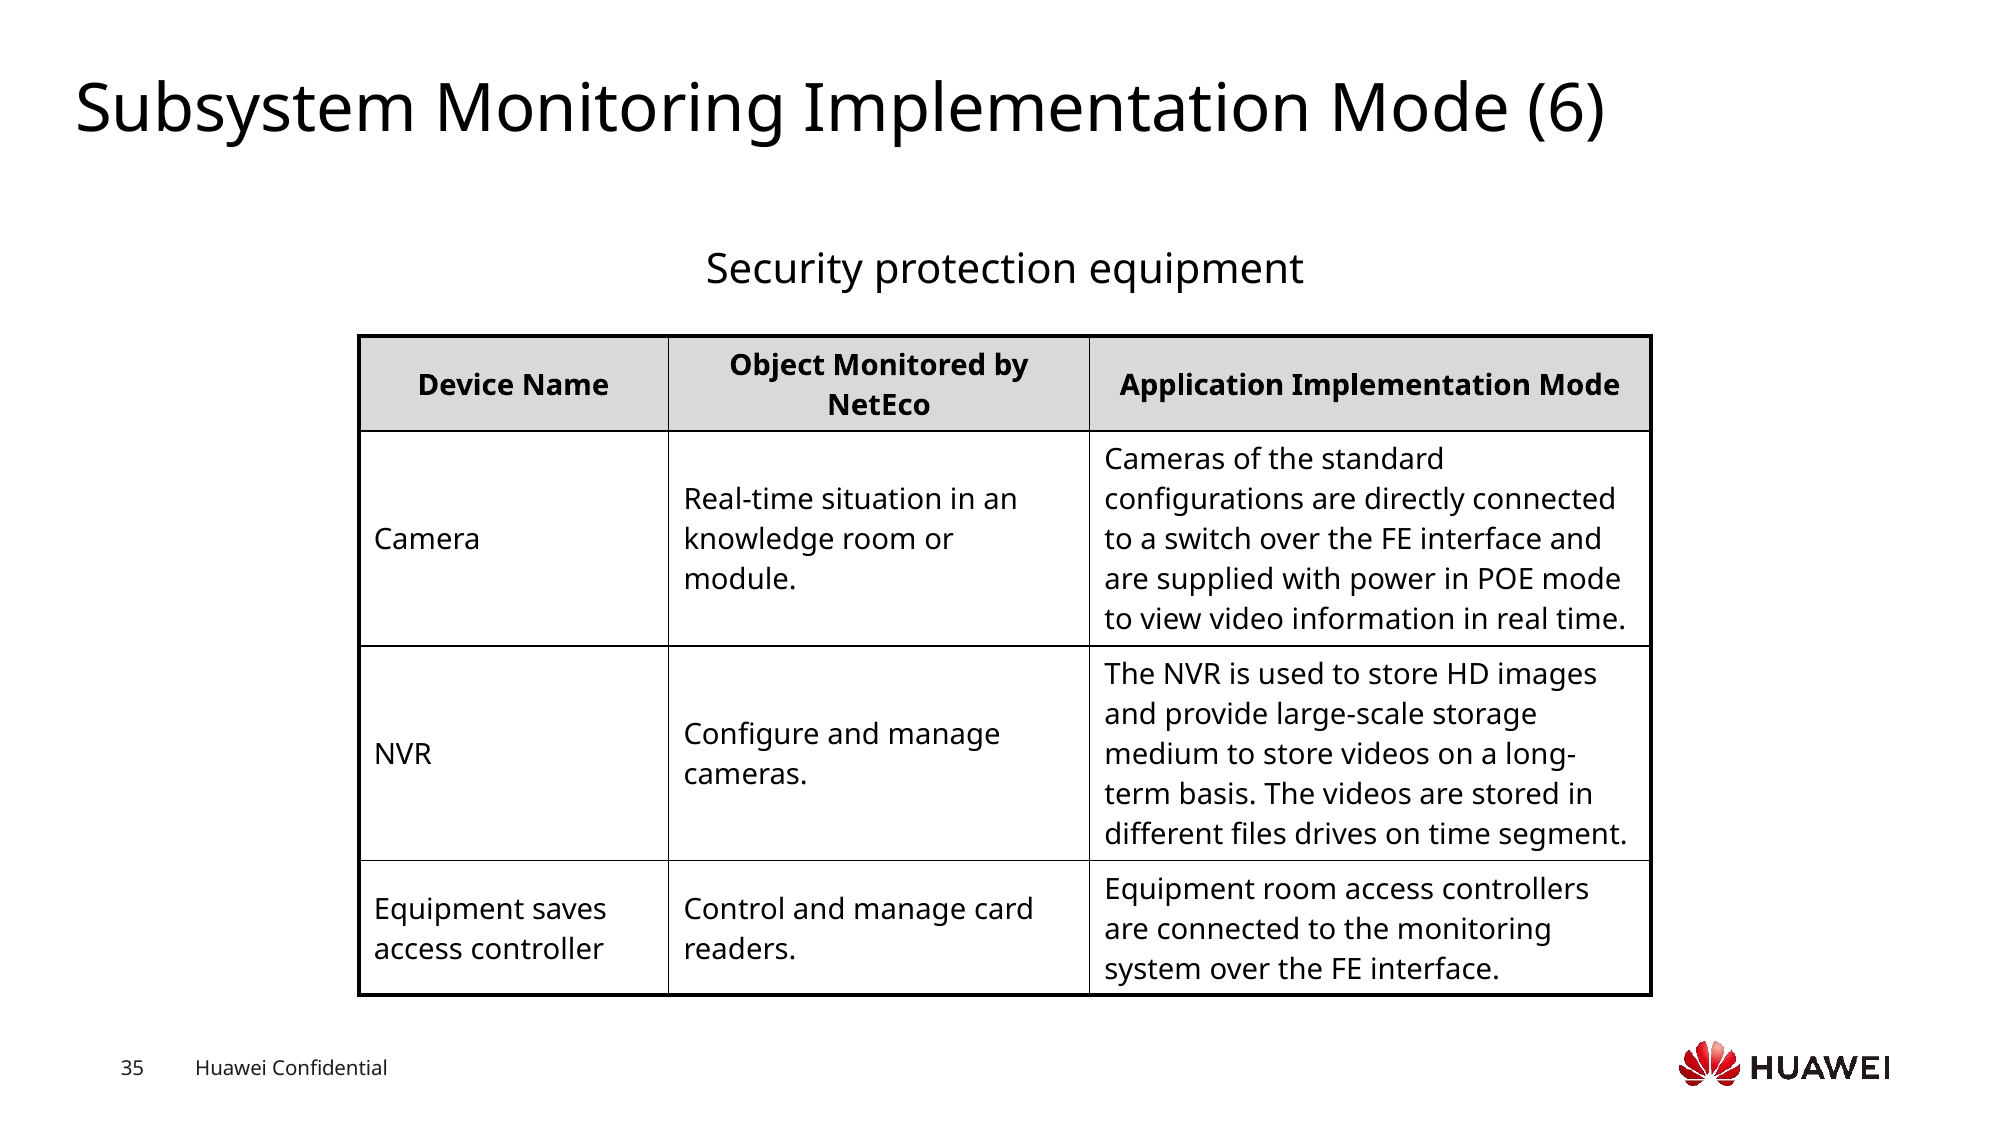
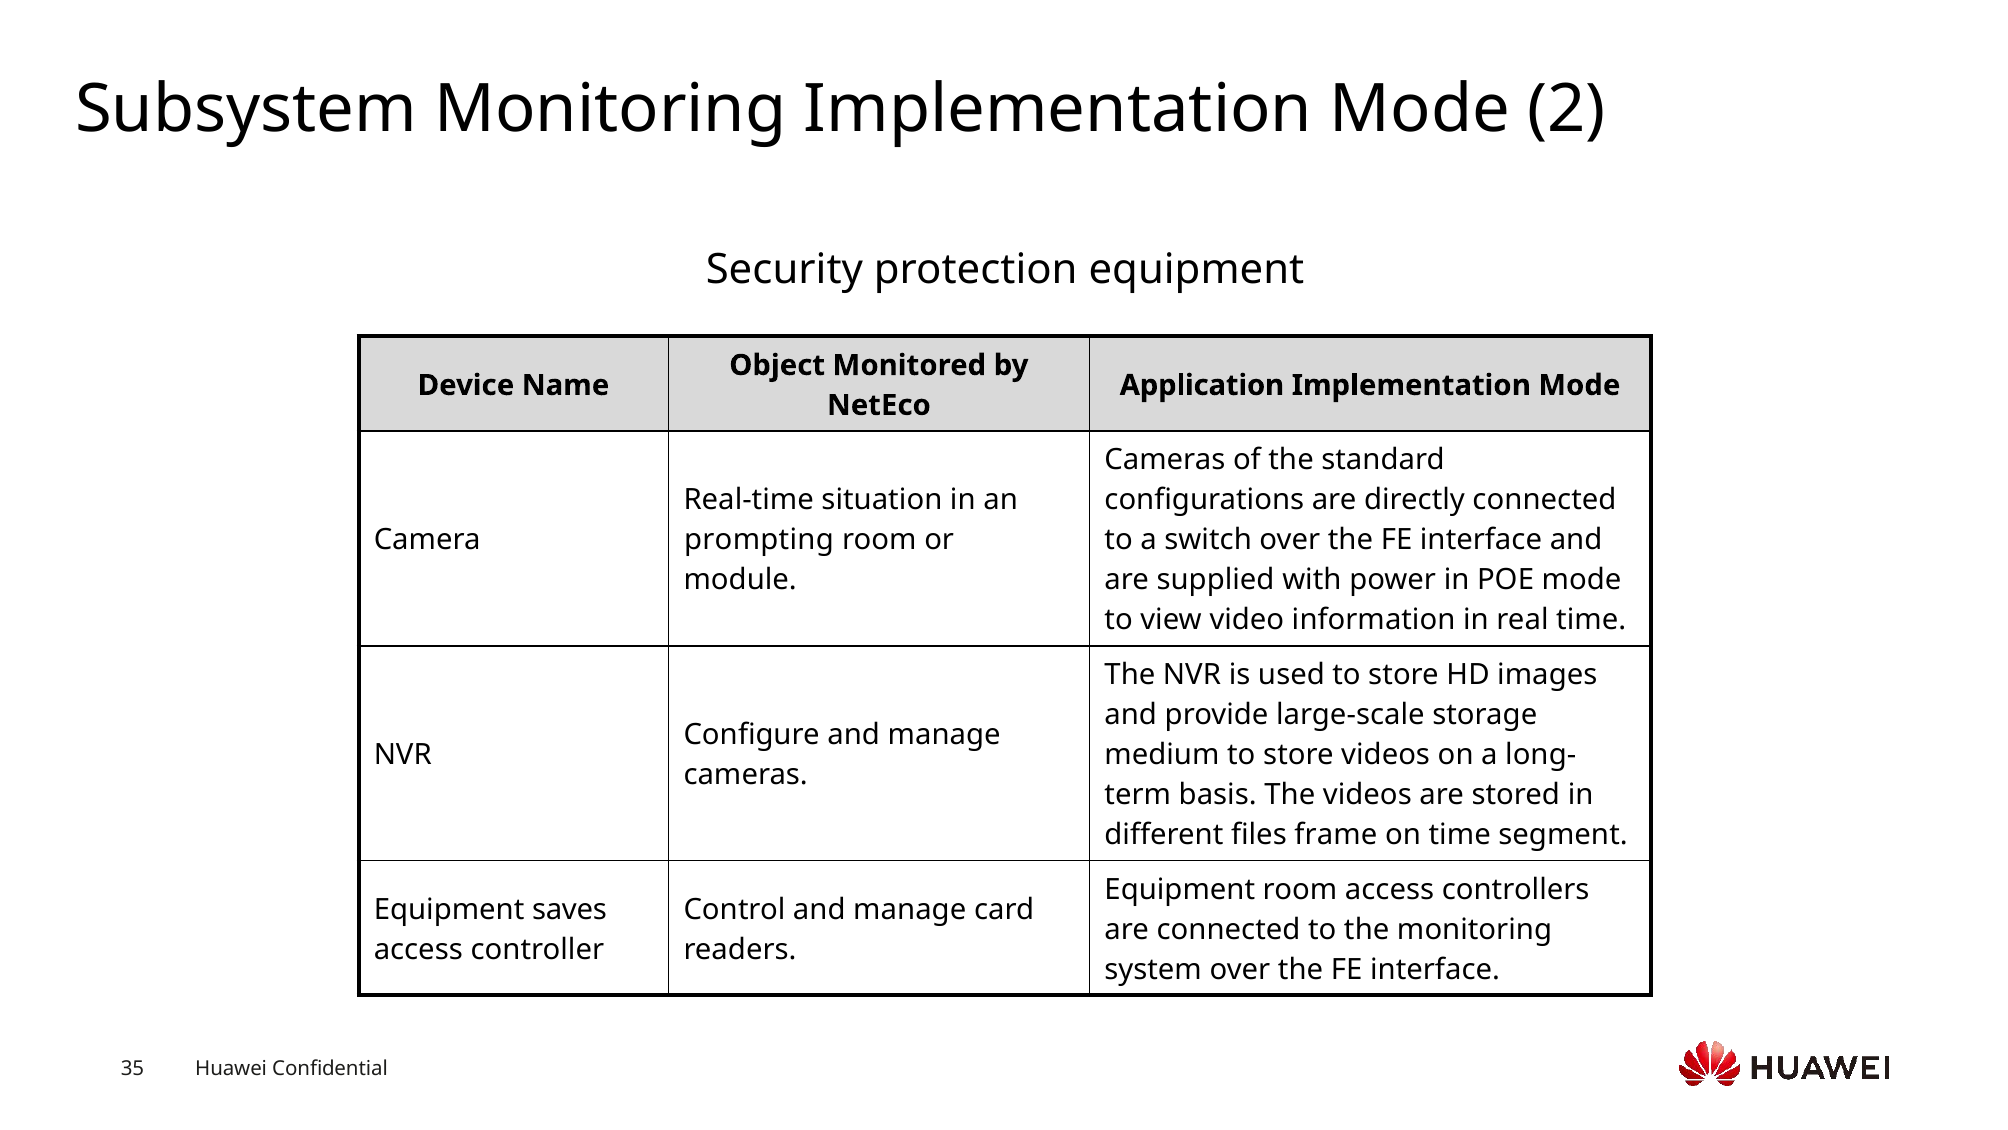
6: 6 -> 2
knowledge: knowledge -> prompting
drives: drives -> frame
